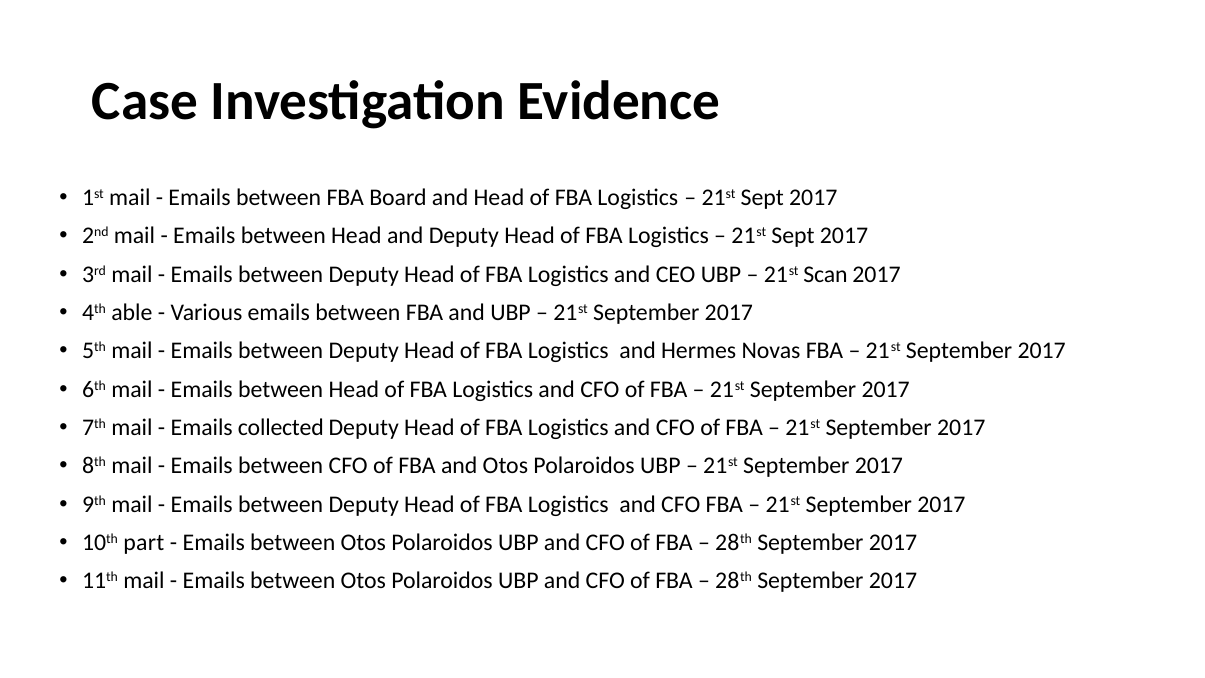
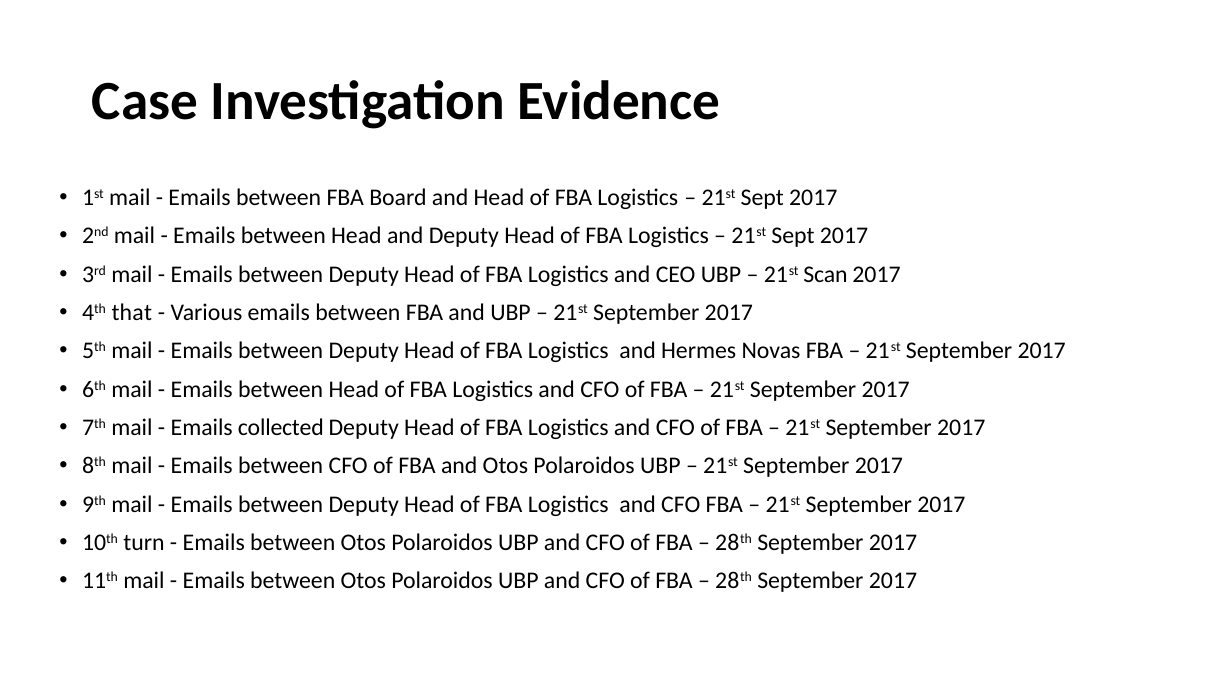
able: able -> that
part: part -> turn
